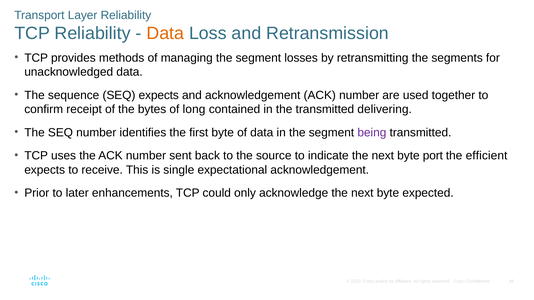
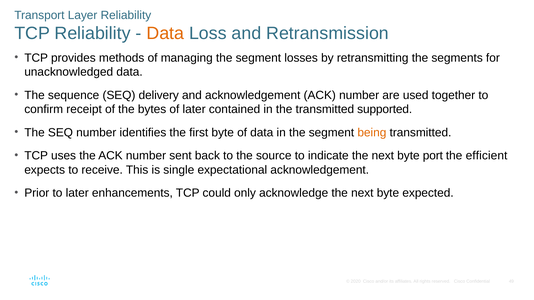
SEQ expects: expects -> delivery
of long: long -> later
delivering: delivering -> supported
being colour: purple -> orange
